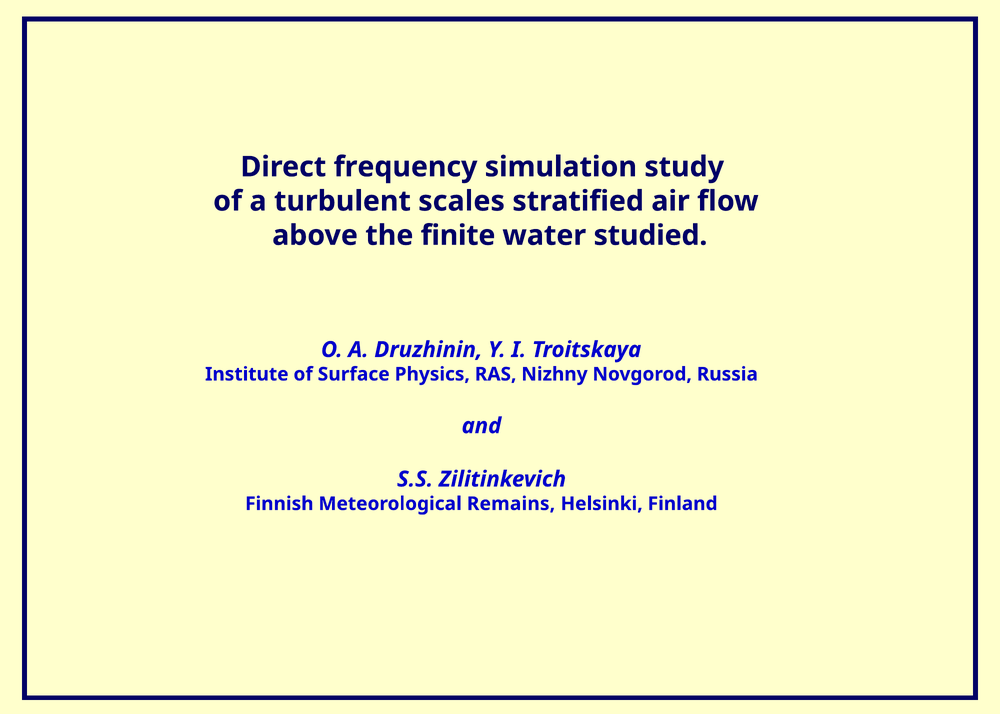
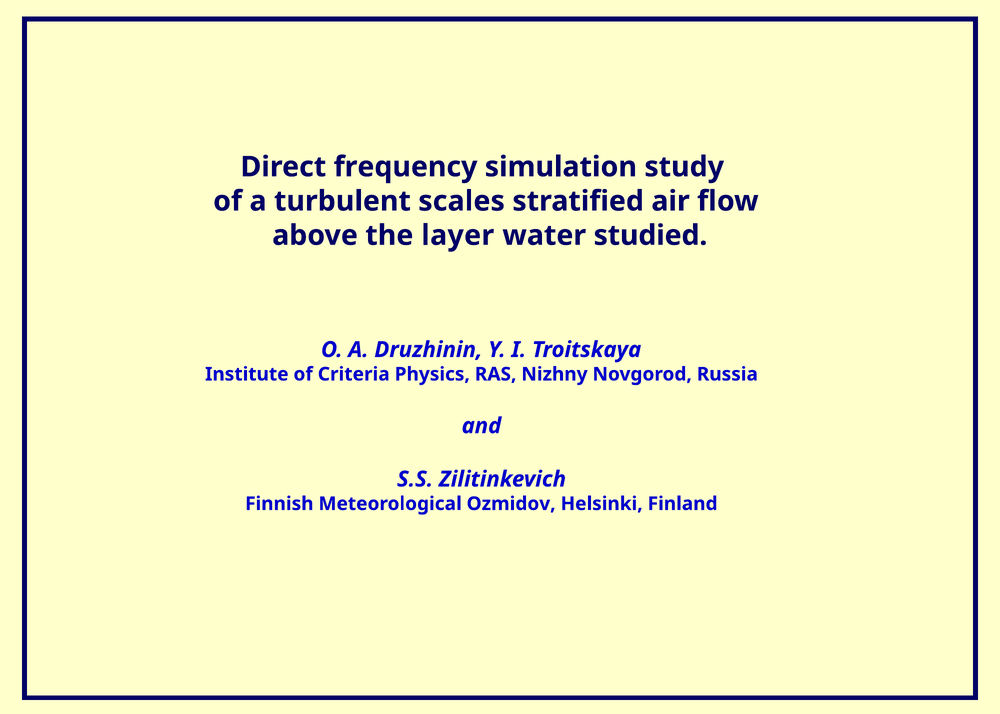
finite: finite -> layer
Surface: Surface -> Criteria
Remains: Remains -> Ozmidov
